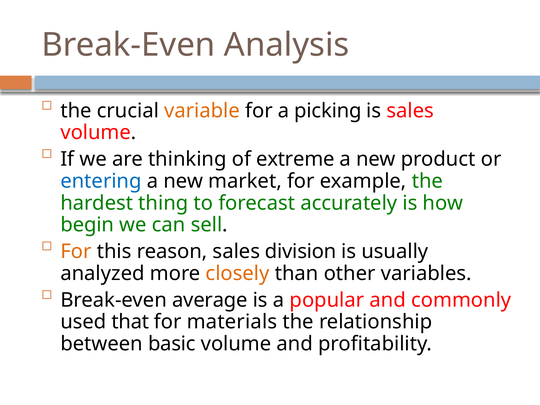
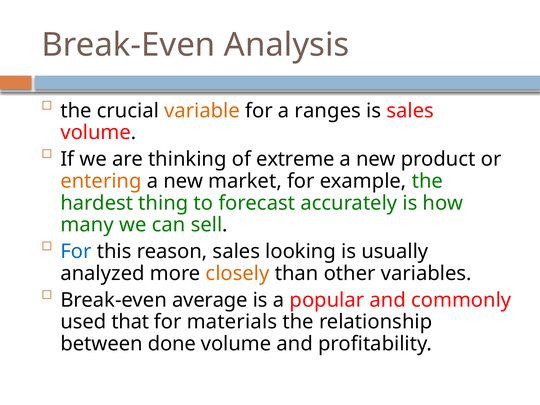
picking: picking -> ranges
entering colour: blue -> orange
begin: begin -> many
For at (76, 252) colour: orange -> blue
division: division -> looking
basic: basic -> done
